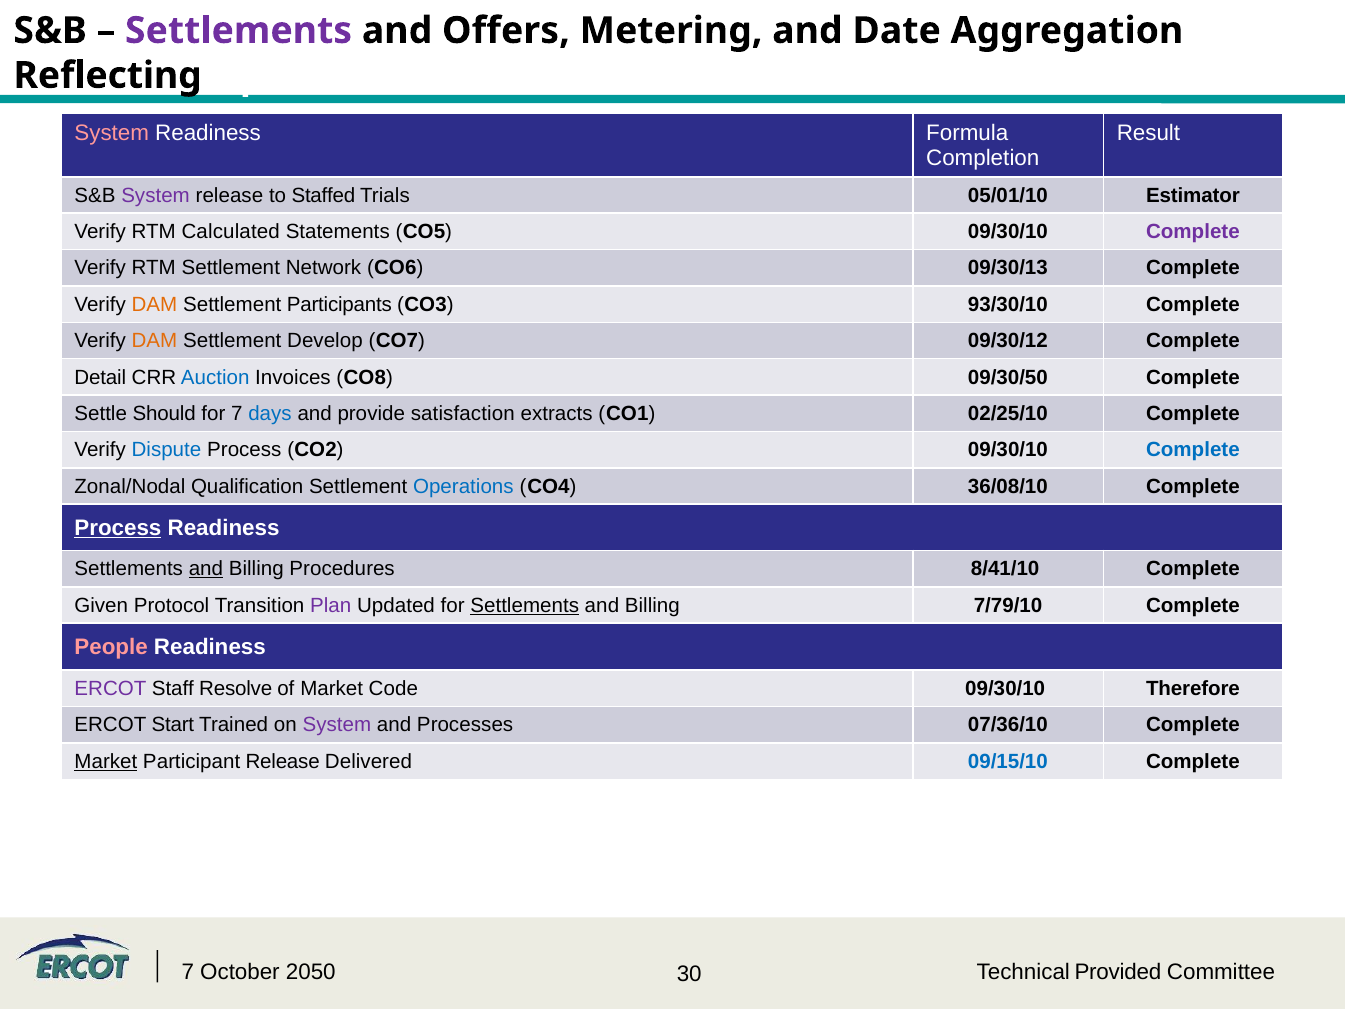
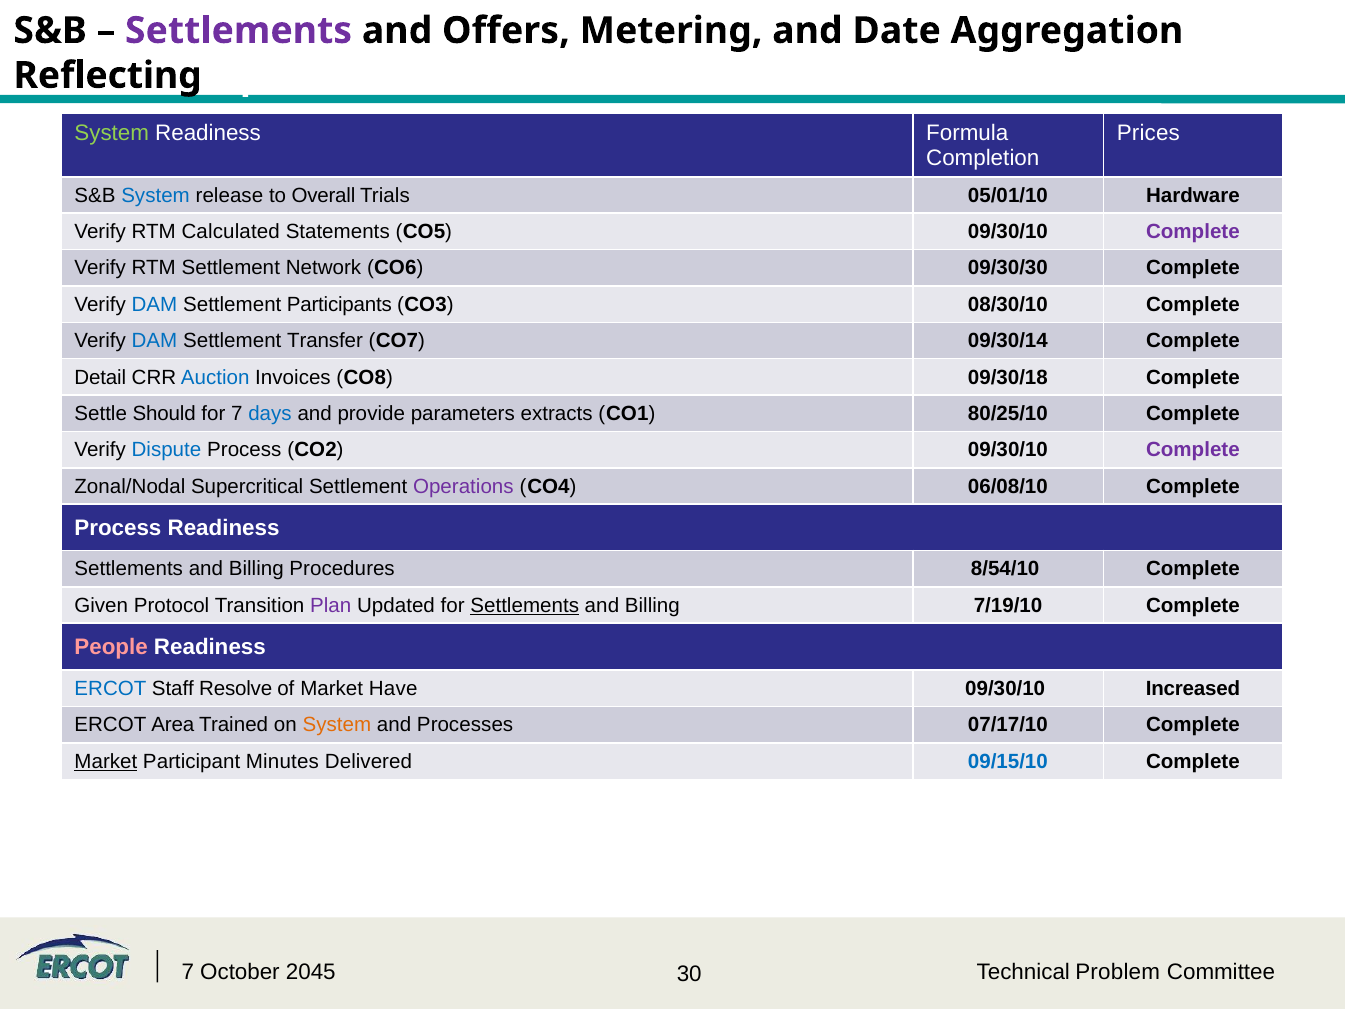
System at (112, 133) colour: pink -> light green
Result: Result -> Prices
System at (156, 195) colour: purple -> blue
Staffed: Staffed -> Overall
Estimator: Estimator -> Hardware
09/30/13: 09/30/13 -> 09/30/30
DAM at (154, 304) colour: orange -> blue
93/30/10: 93/30/10 -> 08/30/10
DAM at (154, 341) colour: orange -> blue
Develop: Develop -> Transfer
09/30/12: 09/30/12 -> 09/30/14
09/30/50: 09/30/50 -> 09/30/18
satisfaction: satisfaction -> parameters
02/25/10: 02/25/10 -> 80/25/10
Complete at (1193, 450) colour: blue -> purple
Qualification: Qualification -> Supercritical
Operations colour: blue -> purple
36/08/10: 36/08/10 -> 06/08/10
Process at (118, 528) underline: present -> none
and at (206, 569) underline: present -> none
8/41/10: 8/41/10 -> 8/54/10
7/79/10: 7/79/10 -> 7/19/10
ERCOT at (110, 689) colour: purple -> blue
Code: Code -> Have
Therefore: Therefore -> Increased
Start: Start -> Area
System at (337, 725) colour: purple -> orange
07/36/10: 07/36/10 -> 07/17/10
Participant Release: Release -> Minutes
2050: 2050 -> 2045
Provided: Provided -> Problem
